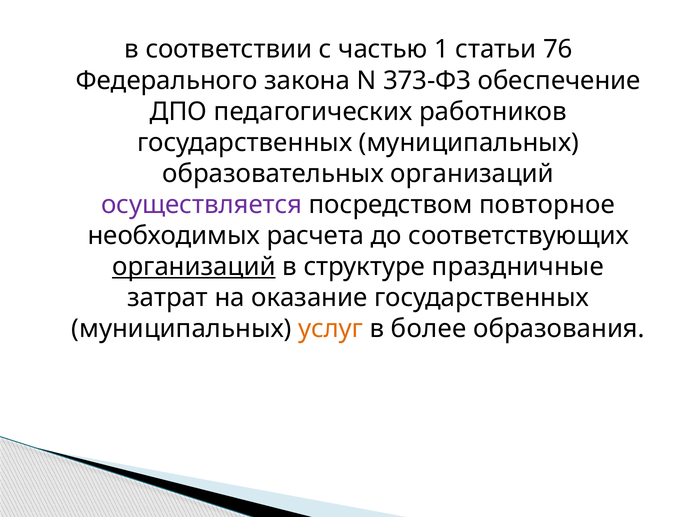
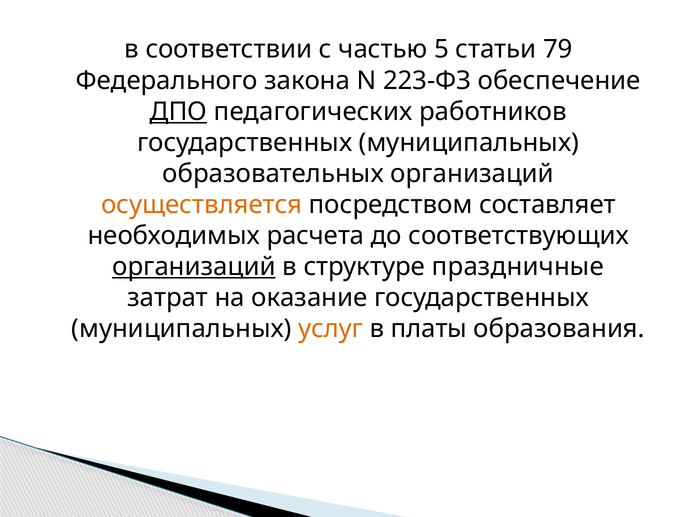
1: 1 -> 5
76: 76 -> 79
373-ФЗ: 373-ФЗ -> 223-ФЗ
ДПО underline: none -> present
осуществляется colour: purple -> orange
повторное: повторное -> составляет
более: более -> платы
